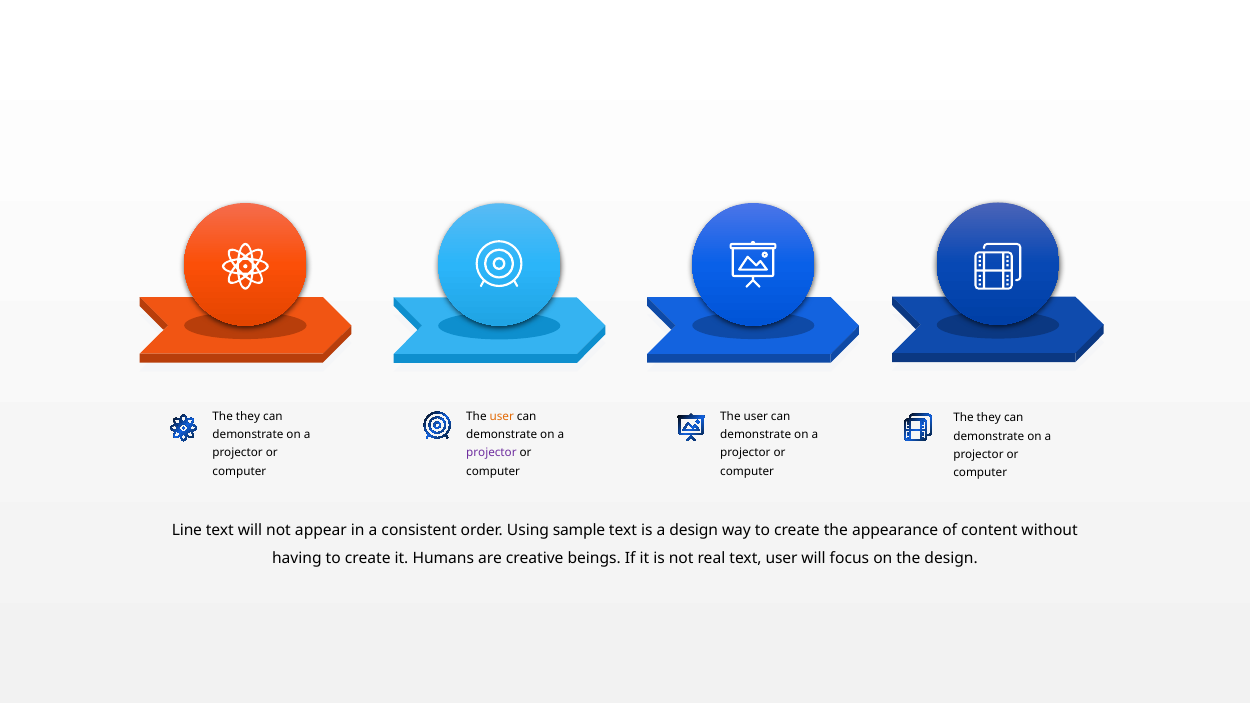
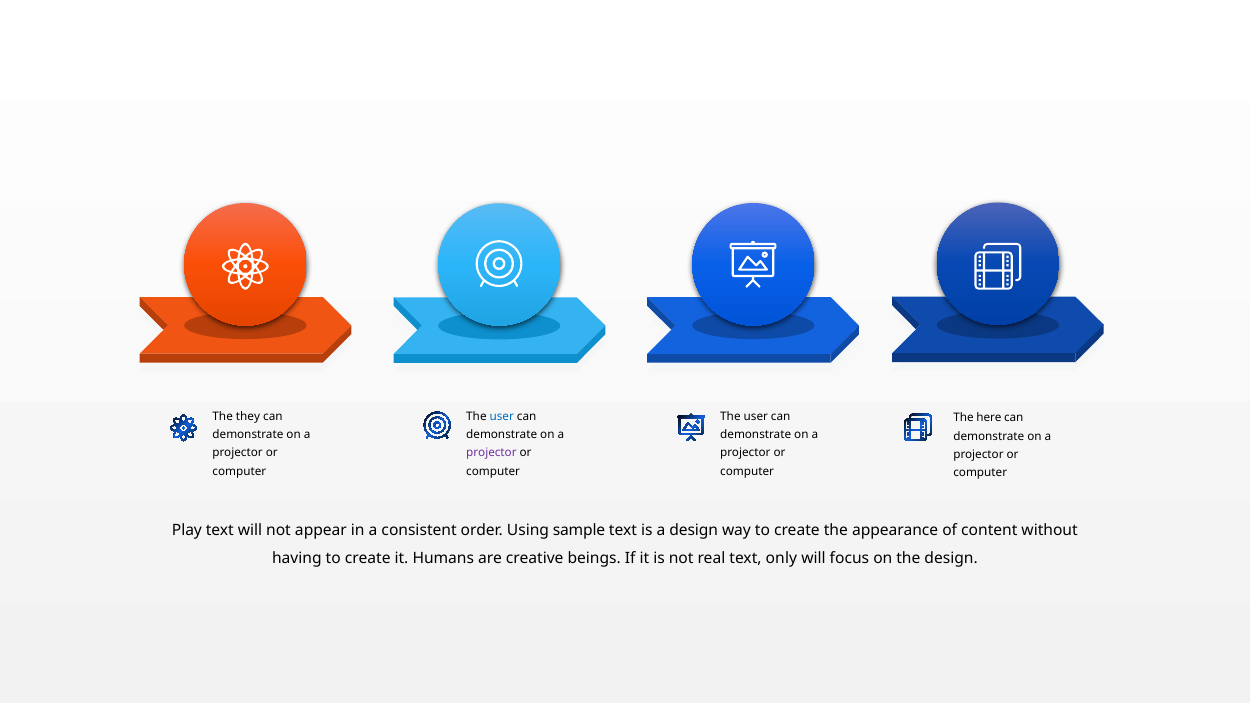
user at (502, 416) colour: orange -> blue
they at (989, 418): they -> here
Line: Line -> Play
text user: user -> only
